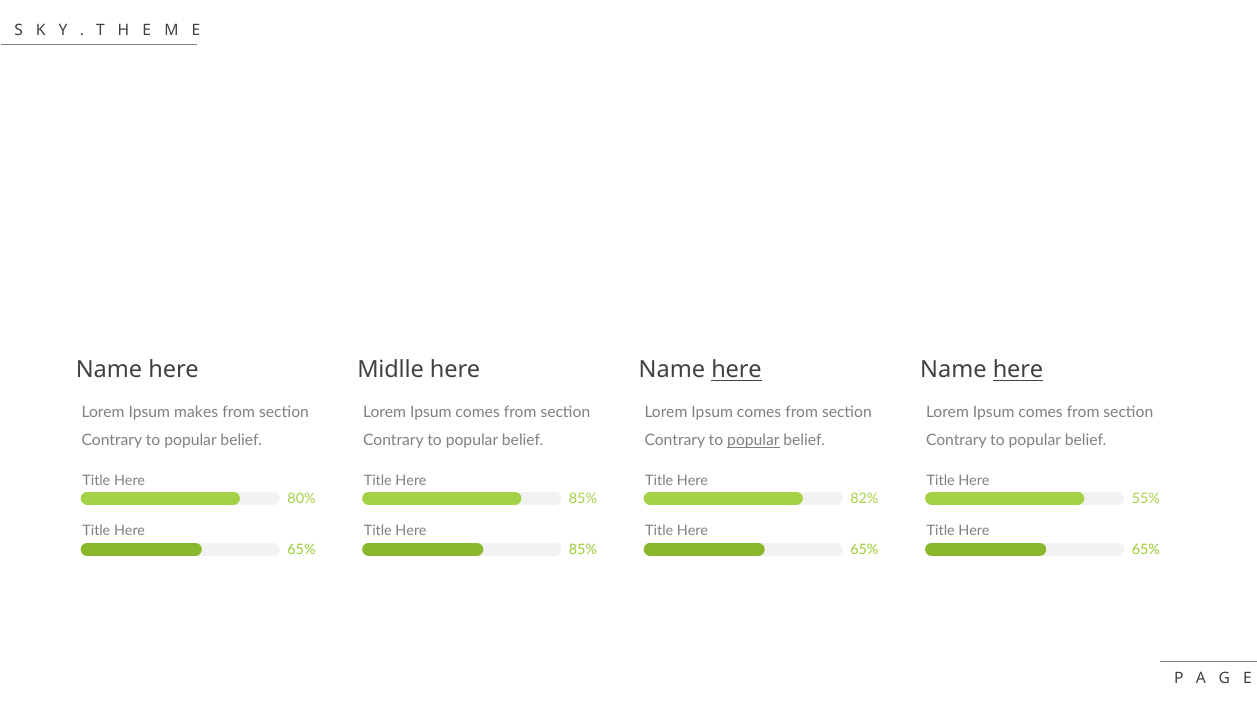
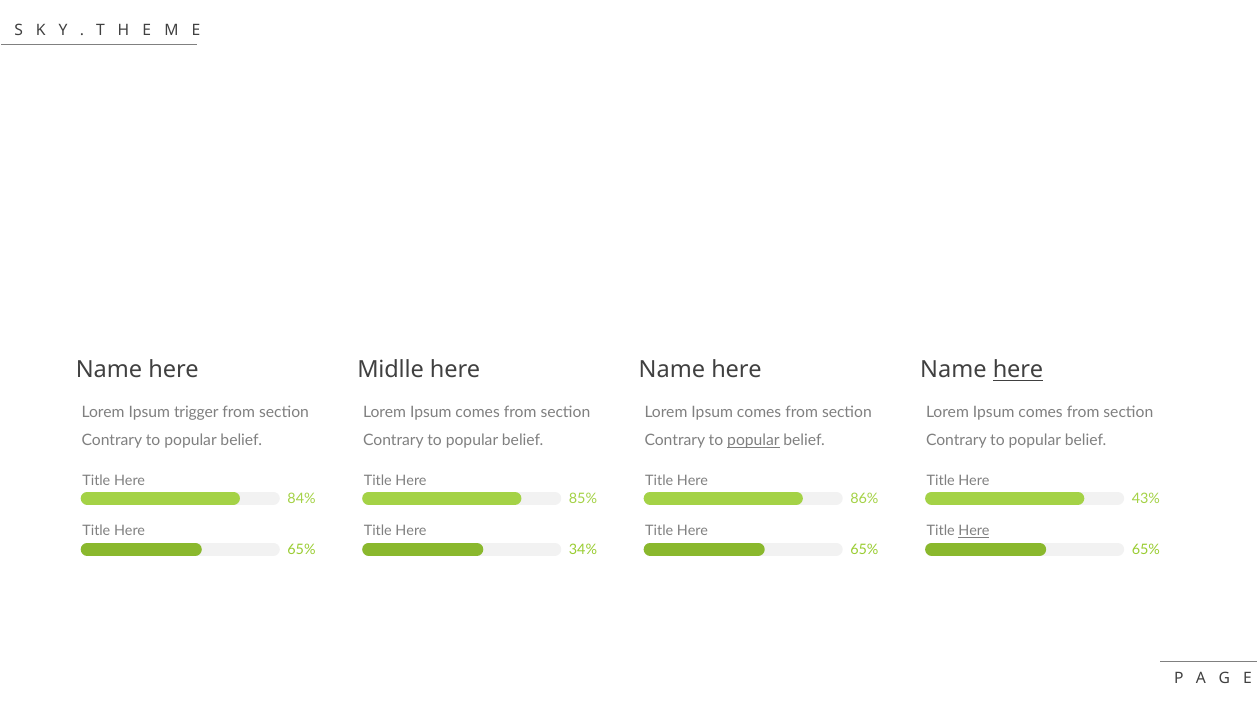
here at (737, 370) underline: present -> none
makes: makes -> trigger
80%: 80% -> 84%
82%: 82% -> 86%
55%: 55% -> 43%
Here at (974, 531) underline: none -> present
85% at (583, 550): 85% -> 34%
